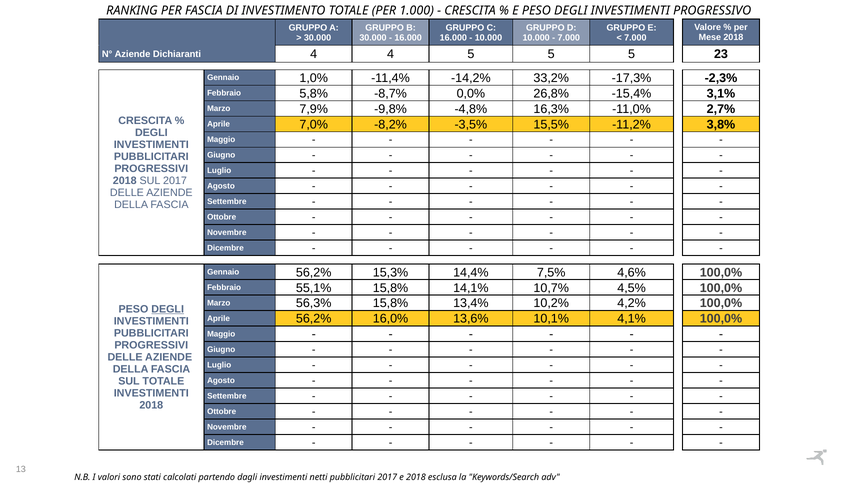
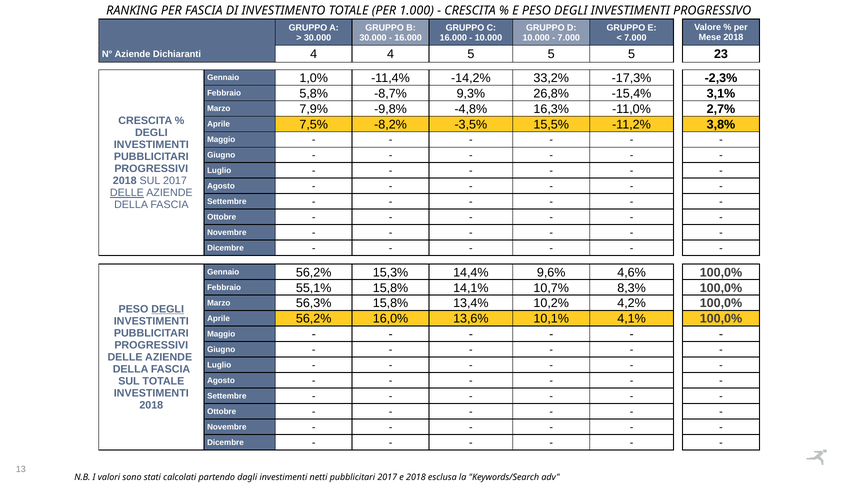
0,0%: 0,0% -> 9,3%
7,0%: 7,0% -> 7,5%
DELLE at (127, 193) underline: none -> present
7,5%: 7,5% -> 9,6%
4,5%: 4,5% -> 8,3%
